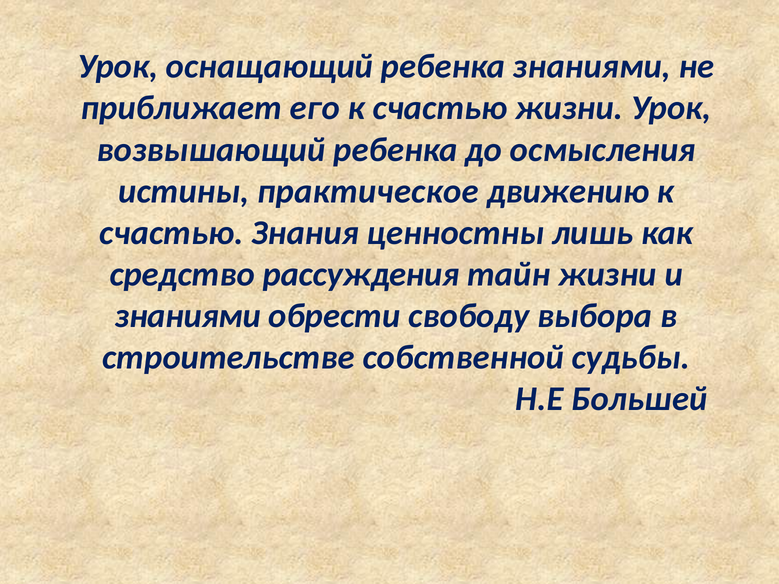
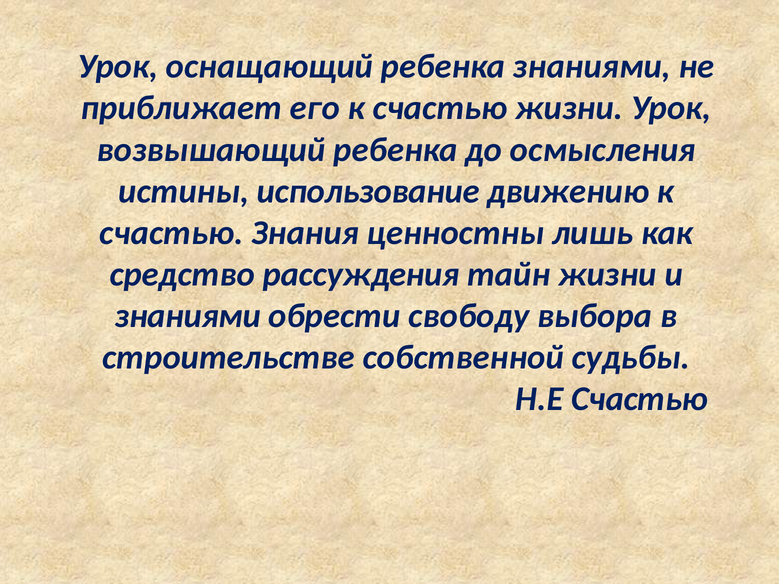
практическое: практическое -> использование
Н.Е Большей: Большей -> Счастью
